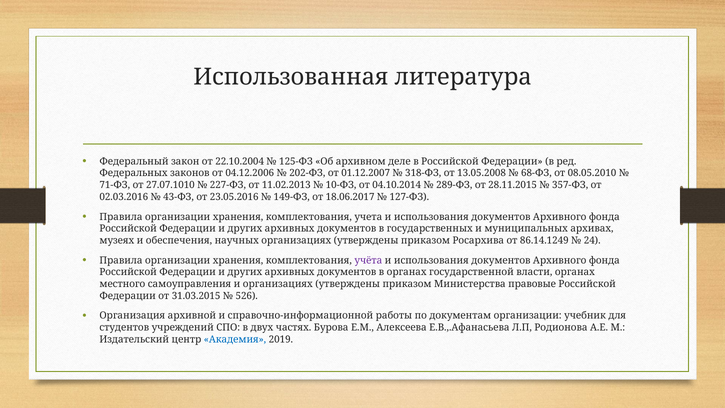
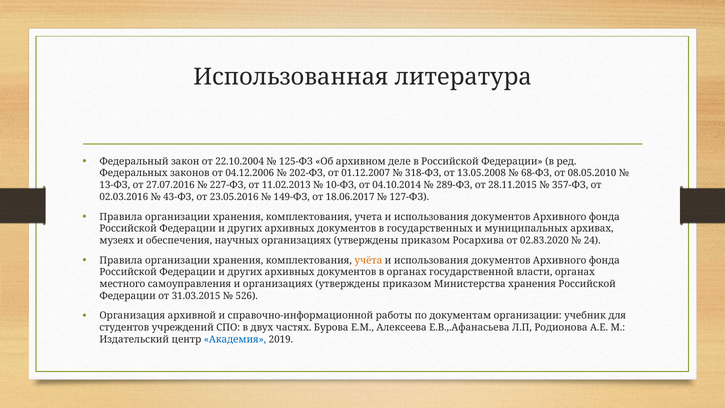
71-ФЗ: 71-ФЗ -> 13-ФЗ
27.07.1010: 27.07.1010 -> 27.07.2016
86.14.1249: 86.14.1249 -> 02.83.2020
учёта colour: purple -> orange
Министерства правовые: правовые -> хранения
